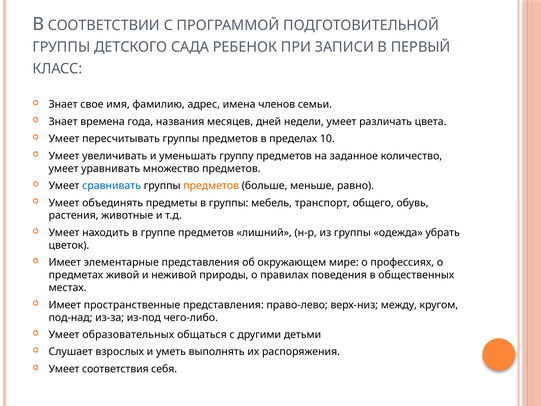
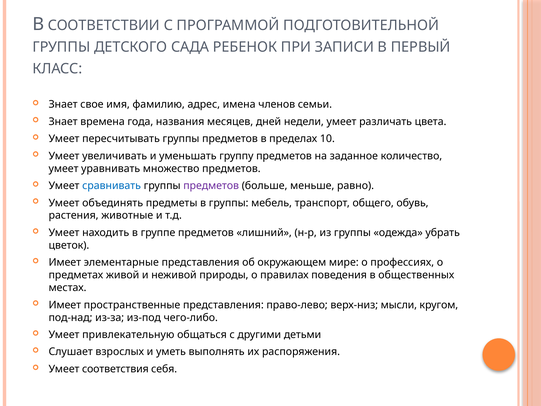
предметов at (211, 186) colour: orange -> purple
между: между -> мысли
образовательных: образовательных -> привлекательную
